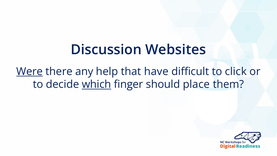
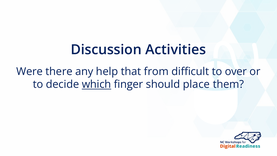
Websites: Websites -> Activities
Were underline: present -> none
have: have -> from
click: click -> over
